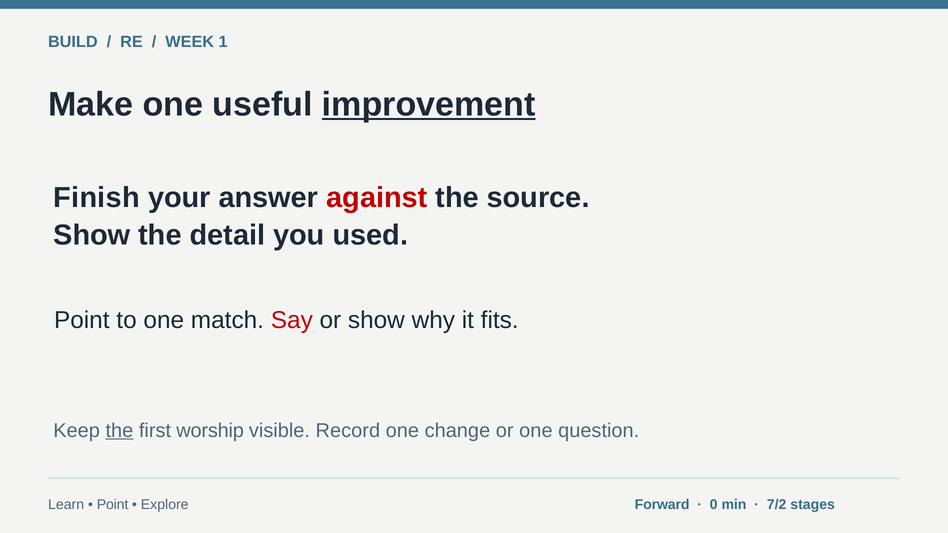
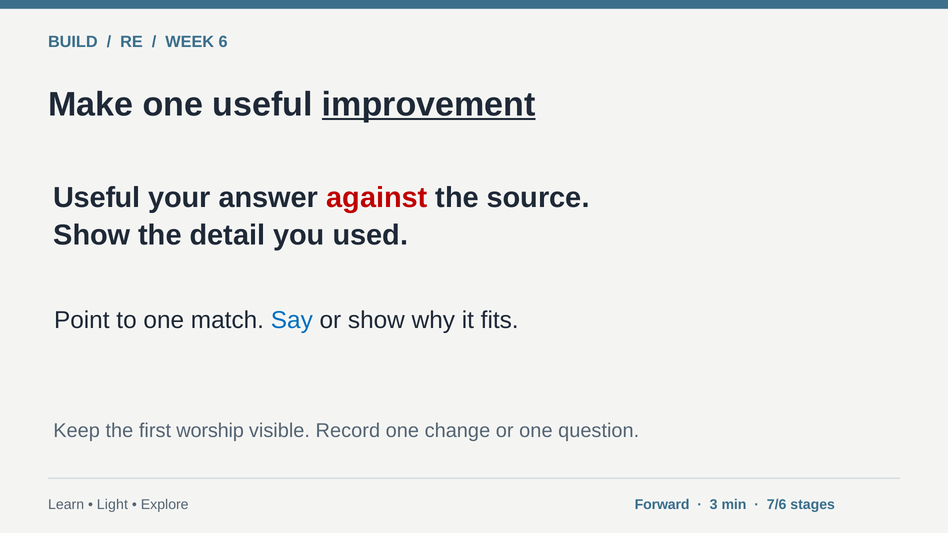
1: 1 -> 6
Finish at (97, 198): Finish -> Useful
Say colour: red -> blue
the at (119, 431) underline: present -> none
Point at (113, 505): Point -> Light
0: 0 -> 3
7/2: 7/2 -> 7/6
